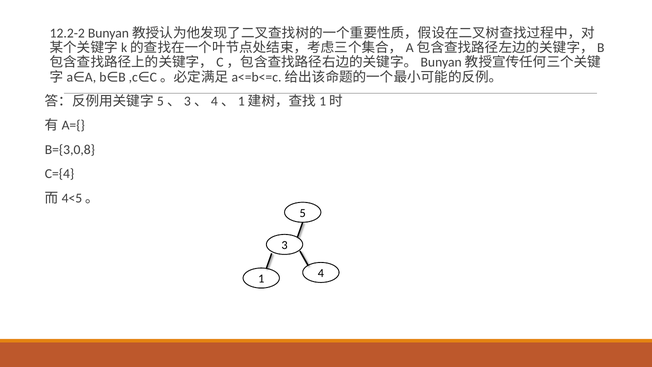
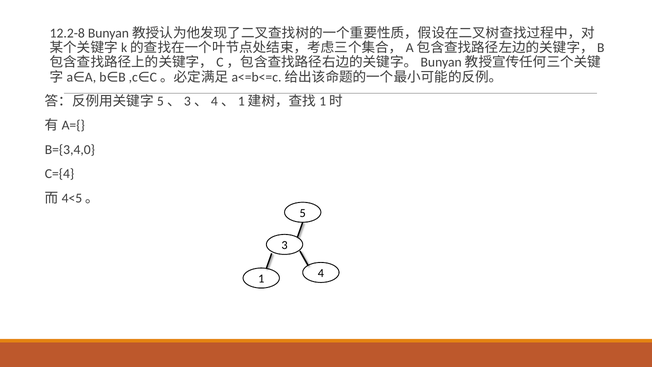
12.2-2: 12.2-2 -> 12.2-8
B={3,0,8: B={3,0,8 -> B={3,4,0
